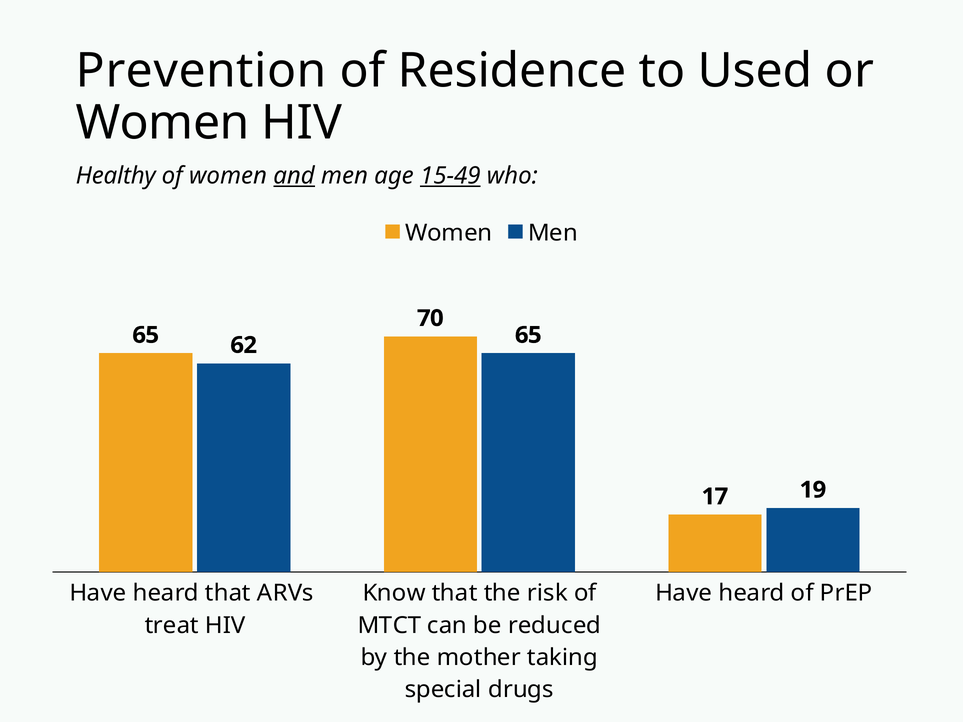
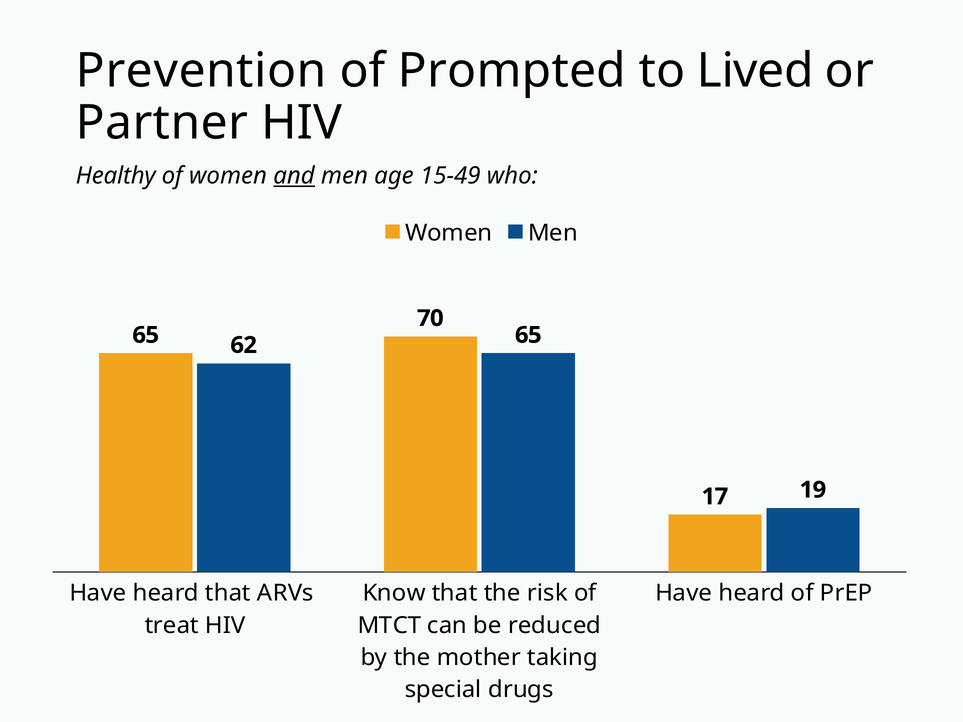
Residence: Residence -> Prompted
Used: Used -> Lived
Women at (162, 123): Women -> Partner
15-49 underline: present -> none
